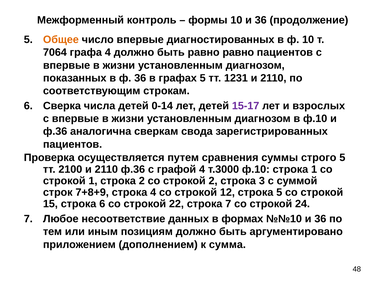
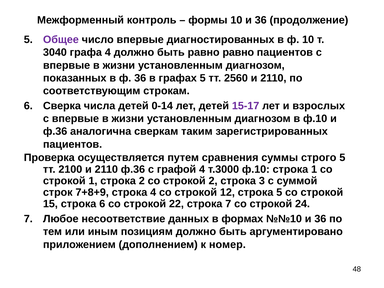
Общее colour: orange -> purple
7064: 7064 -> 3040
1231: 1231 -> 2560
свода: свода -> таким
сумма: сумма -> номер
